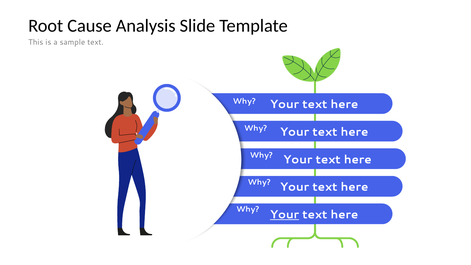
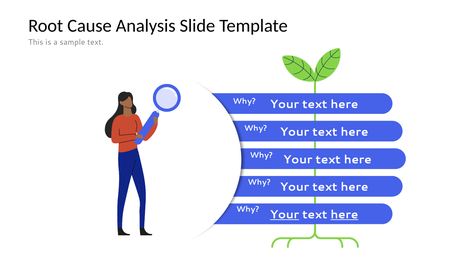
here at (344, 215) underline: none -> present
